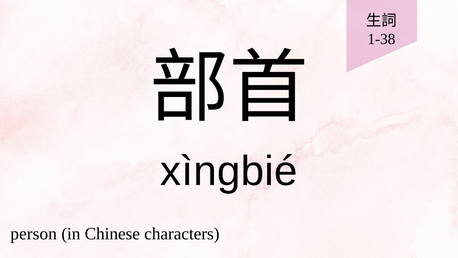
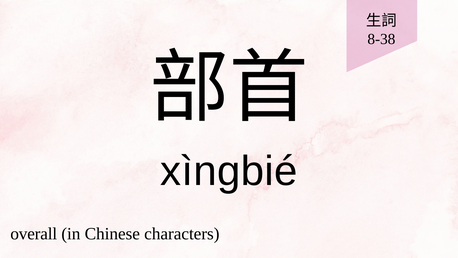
1-38: 1-38 -> 8-38
person: person -> overall
